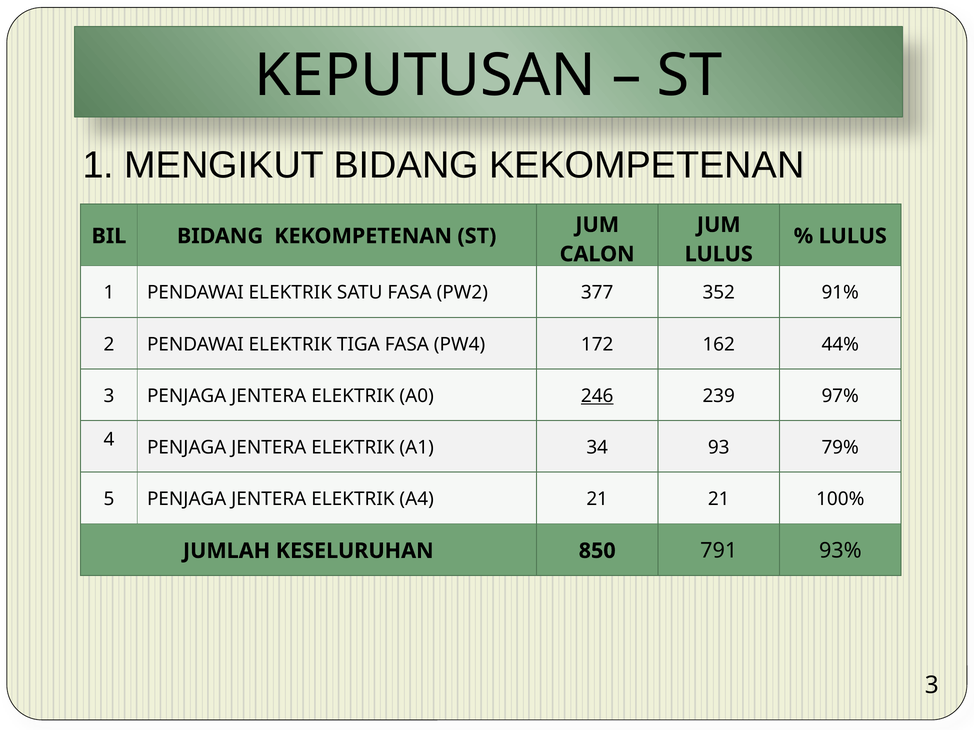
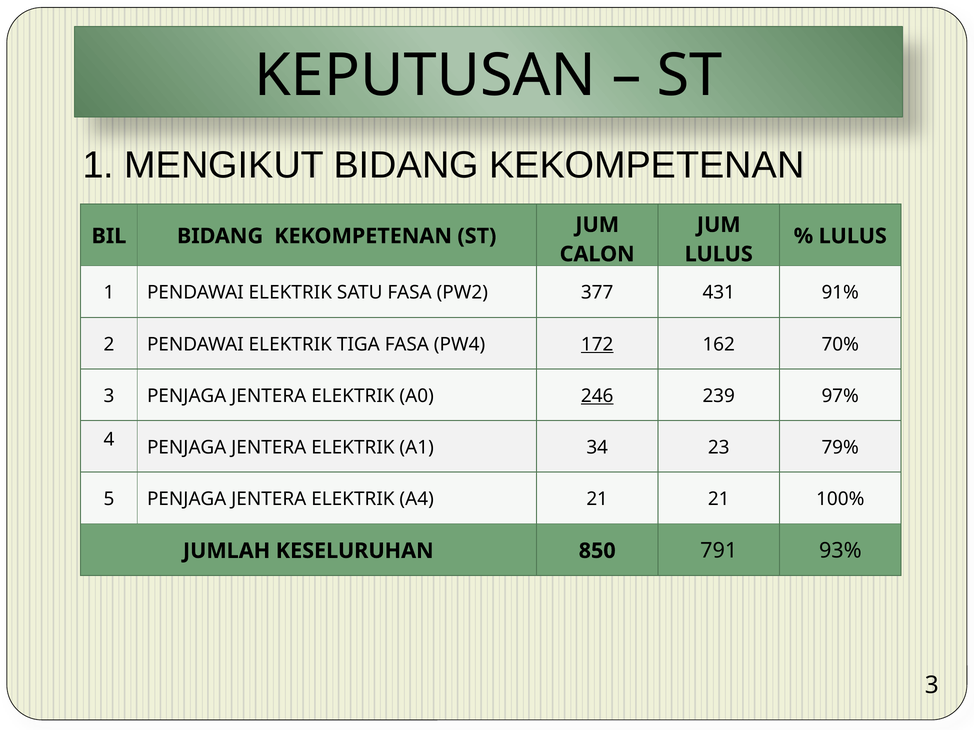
352: 352 -> 431
172 underline: none -> present
44%: 44% -> 70%
93: 93 -> 23
